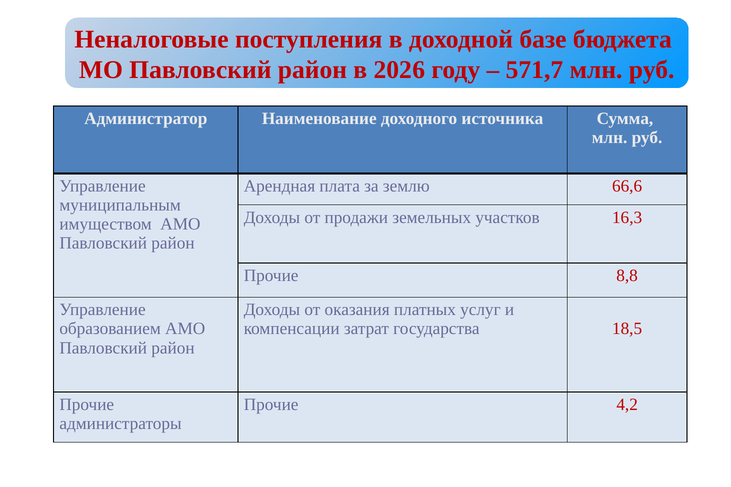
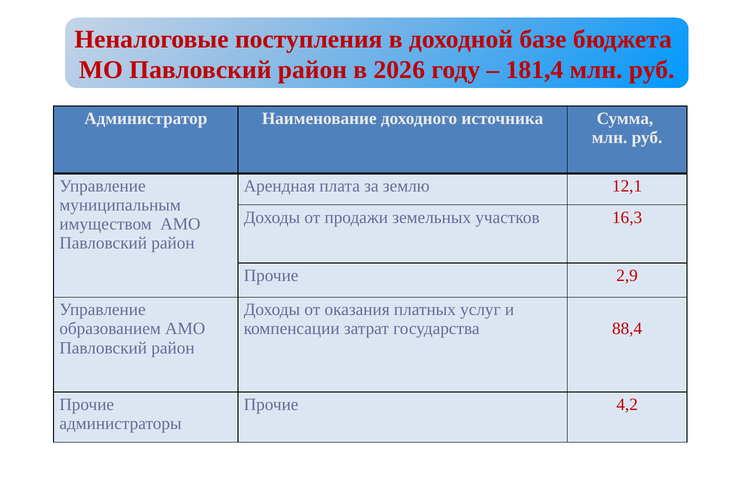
571,7: 571,7 -> 181,4
66,6: 66,6 -> 12,1
8,8: 8,8 -> 2,9
18,5: 18,5 -> 88,4
